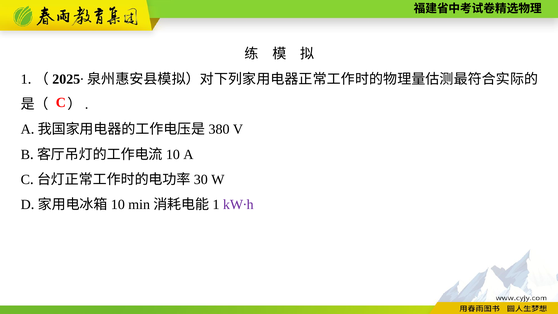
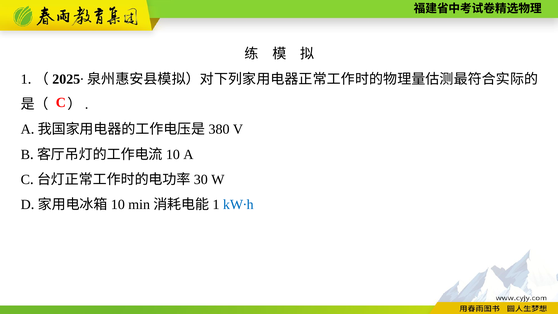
kW∙h colour: purple -> blue
